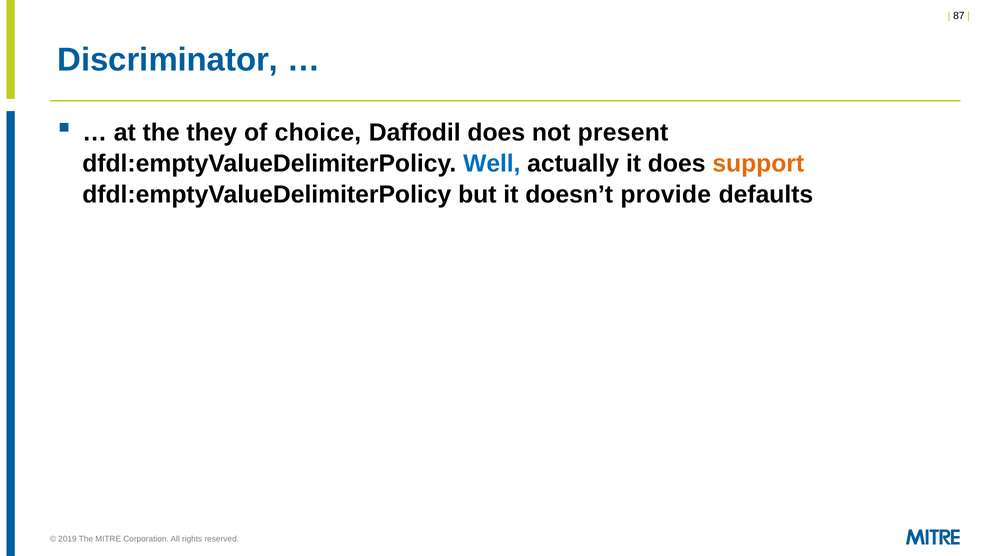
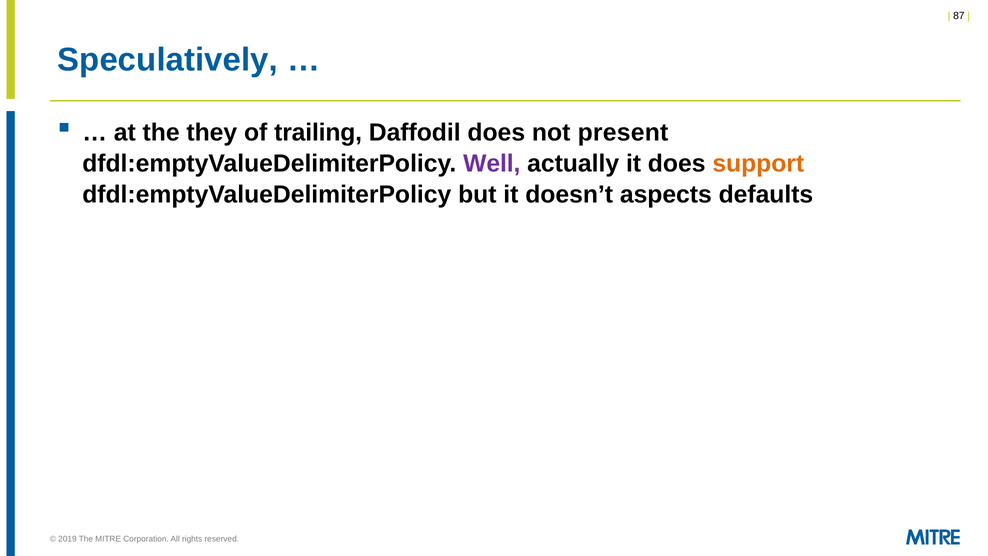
Discriminator: Discriminator -> Speculatively
choice: choice -> trailing
Well colour: blue -> purple
provide: provide -> aspects
